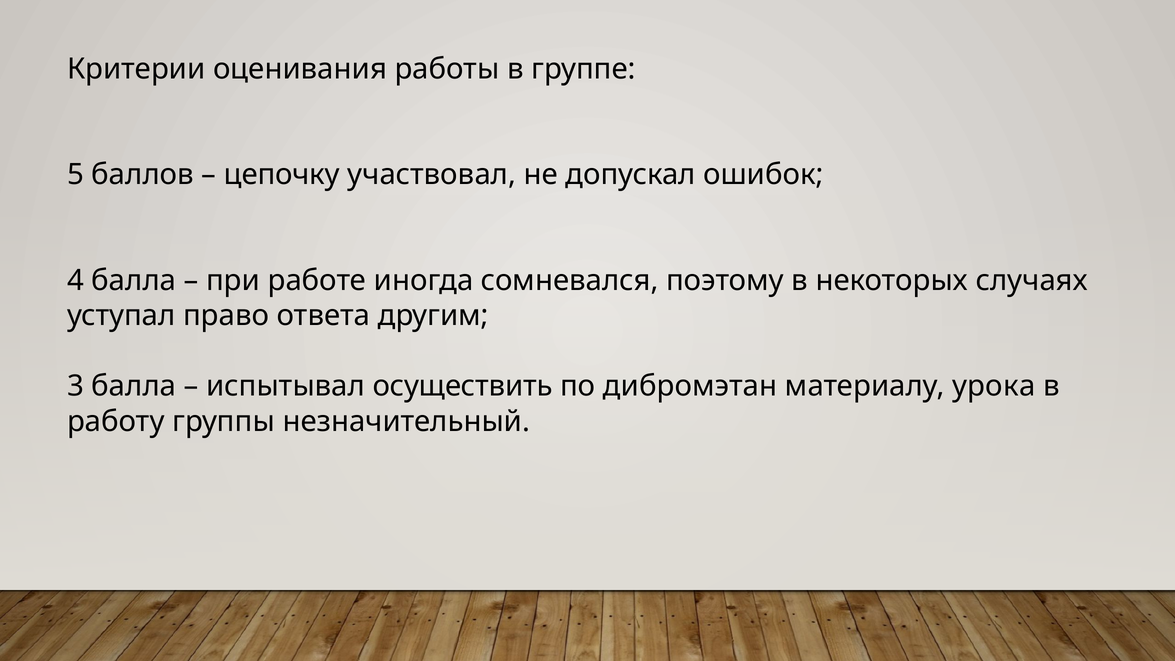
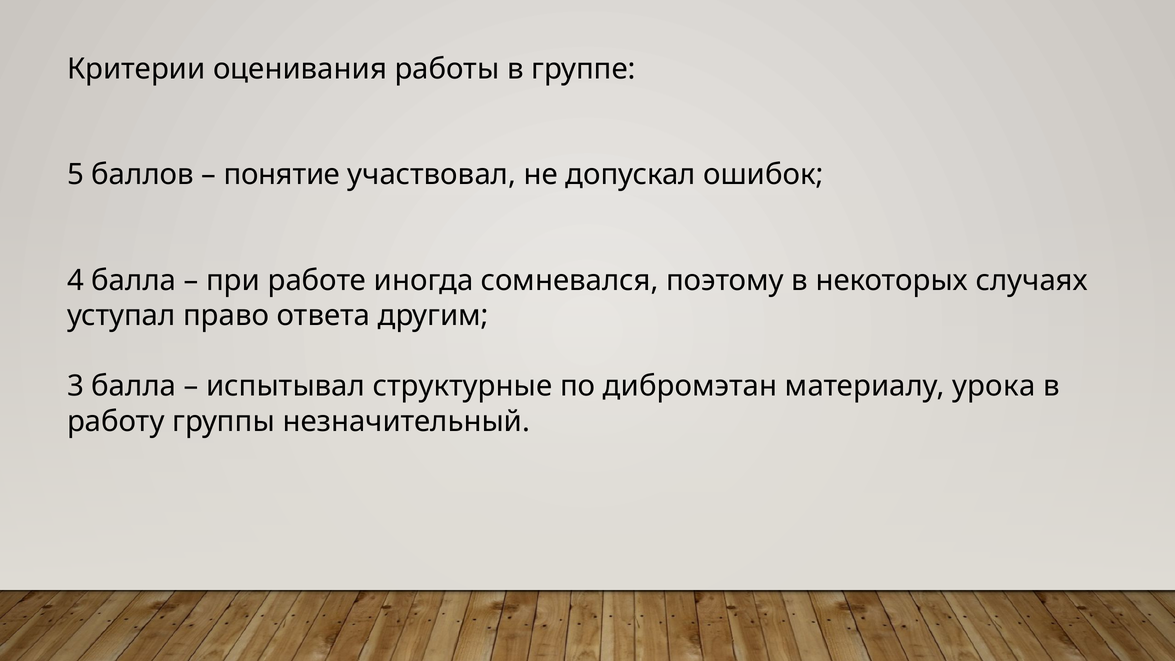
цепочку: цепочку -> понятие
осуществить: осуществить -> структурные
